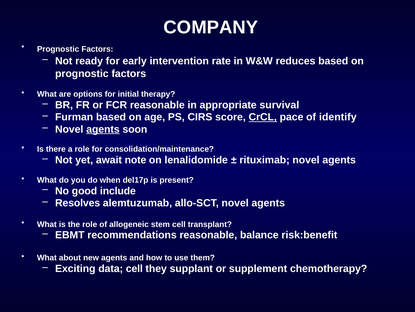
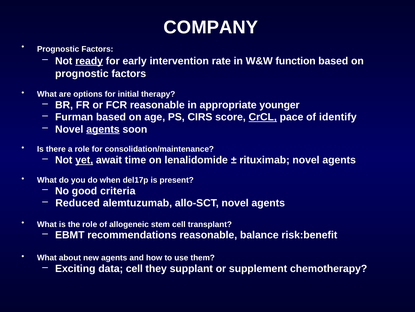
ready underline: none -> present
reduces: reduces -> function
survival: survival -> younger
yet underline: none -> present
note: note -> time
include: include -> criteria
Resolves: Resolves -> Reduced
